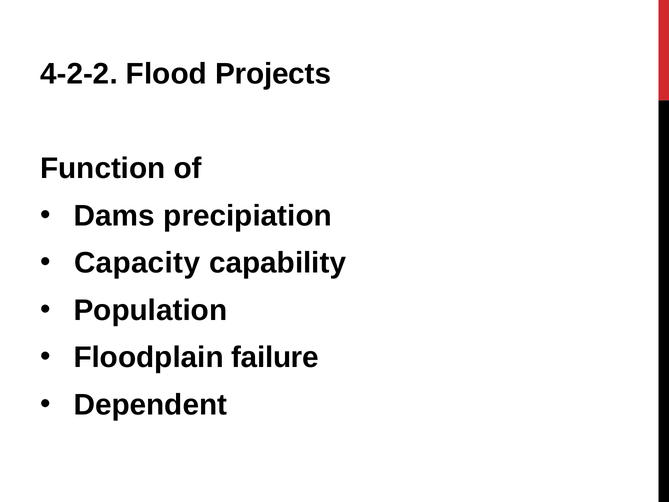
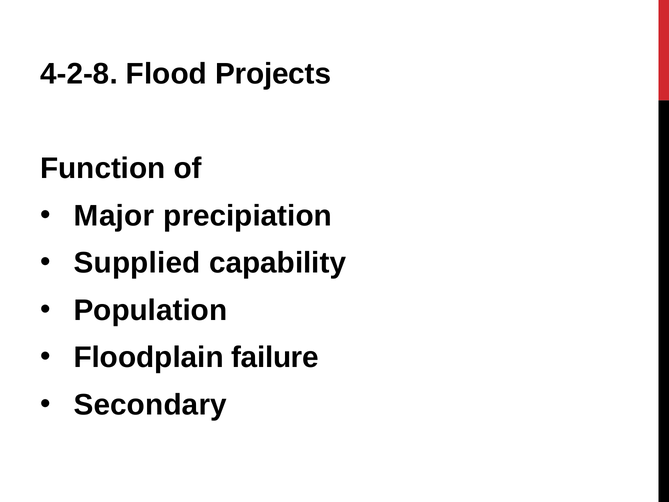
4-2-2: 4-2-2 -> 4-2-8
Dams: Dams -> Major
Capacity: Capacity -> Supplied
Dependent: Dependent -> Secondary
